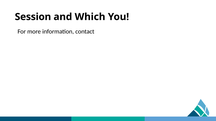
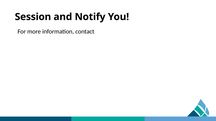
Which: Which -> Notify
